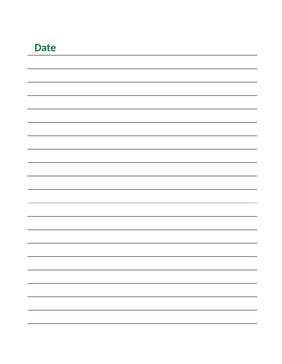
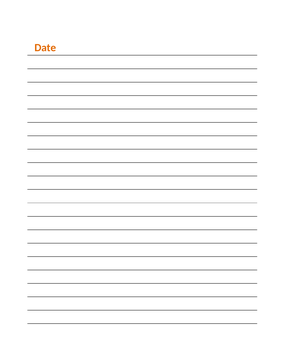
Date colour: green -> orange
